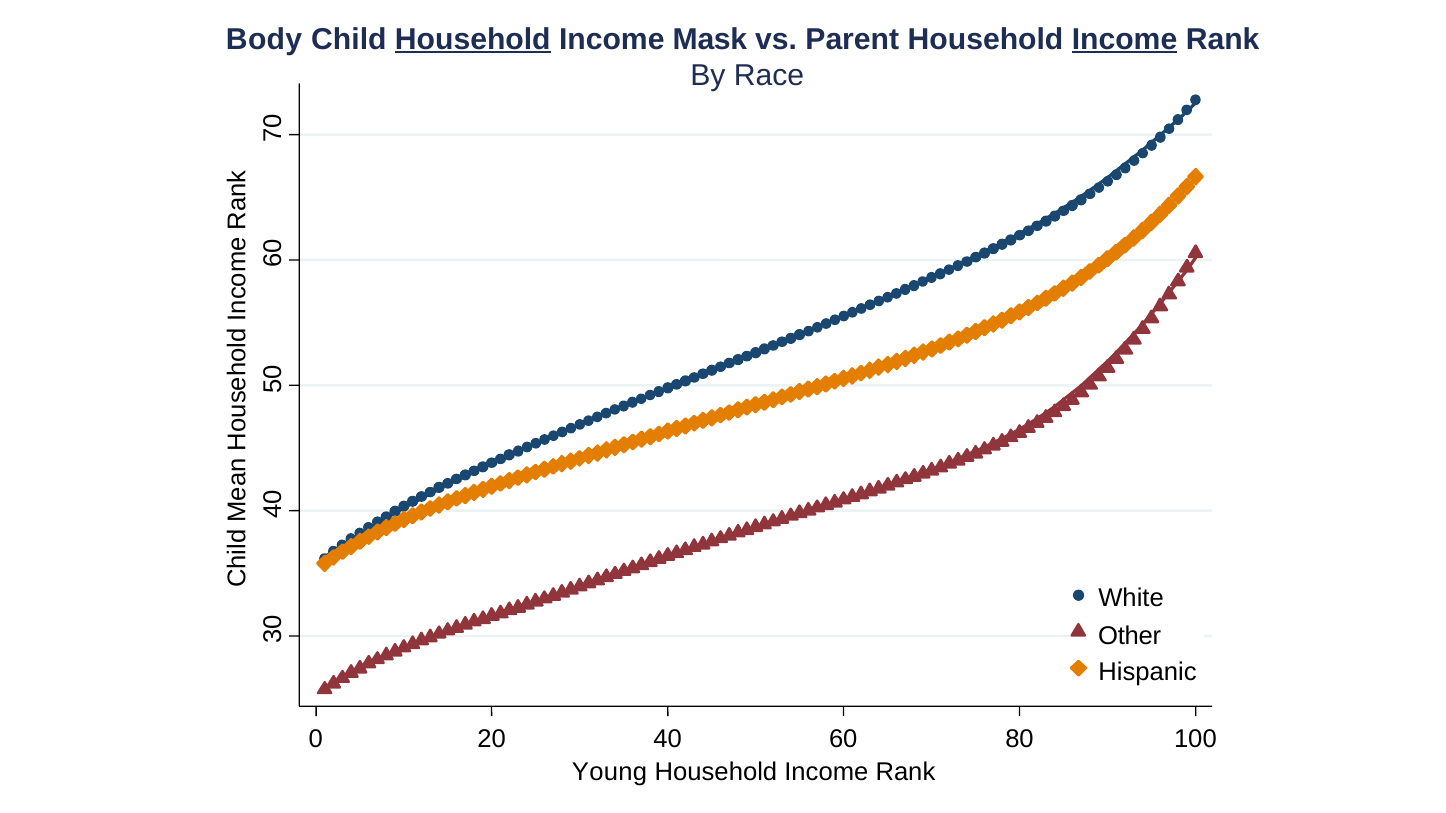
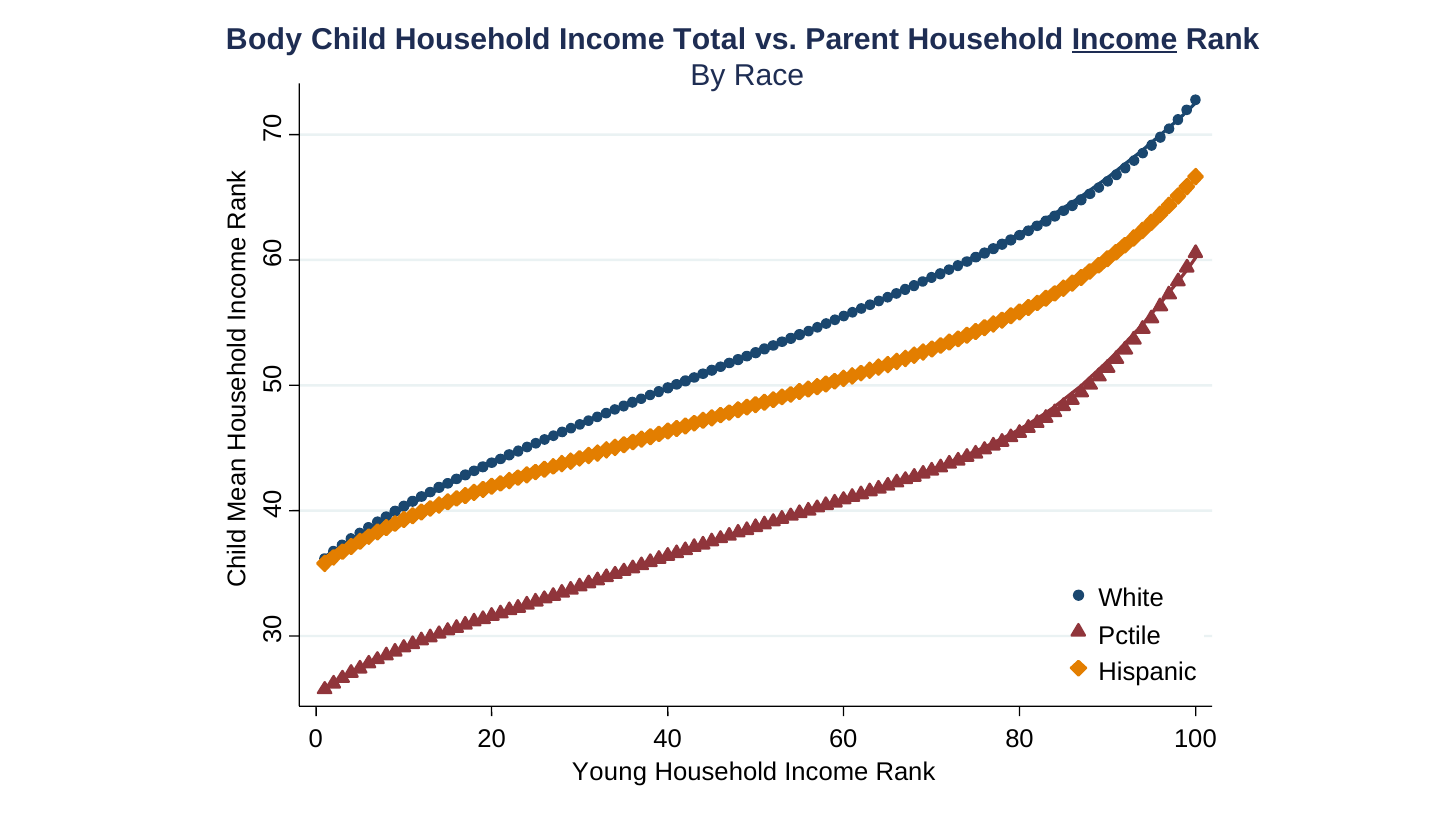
Household at (473, 39) underline: present -> none
Mask: Mask -> Total
Other: Other -> Pctile
